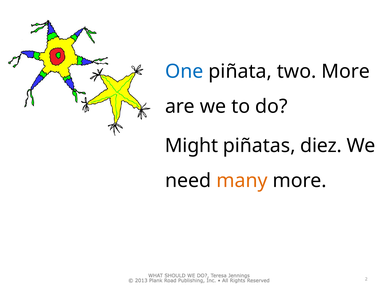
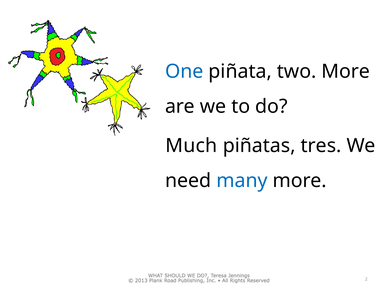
Might: Might -> Much
diez: diez -> tres
many colour: orange -> blue
